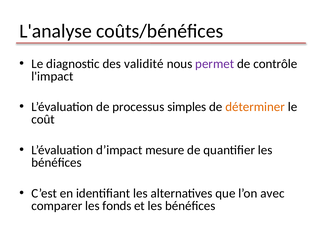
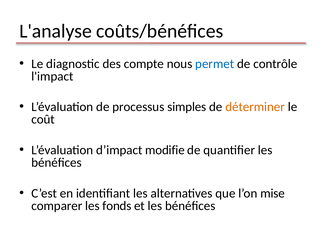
validité: validité -> compte
permet colour: purple -> blue
mesure: mesure -> modifie
avec: avec -> mise
